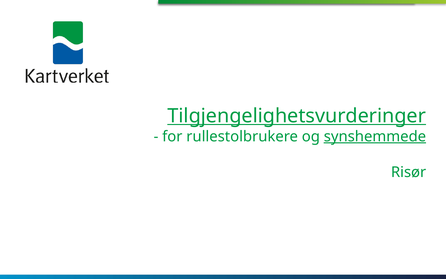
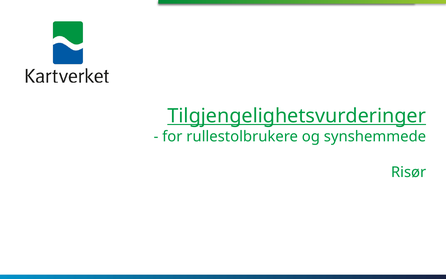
synshemmede underline: present -> none
